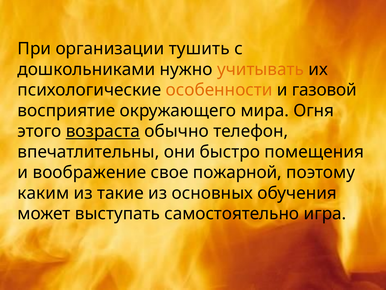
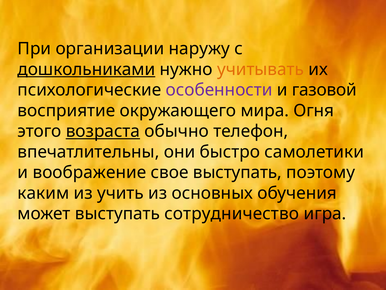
тушить: тушить -> наружу
дошкольниками underline: none -> present
особенности colour: orange -> purple
помещения: помещения -> самолетики
свое пожарной: пожарной -> выступать
такие: такие -> учить
самостоятельно: самостоятельно -> сотрудничество
